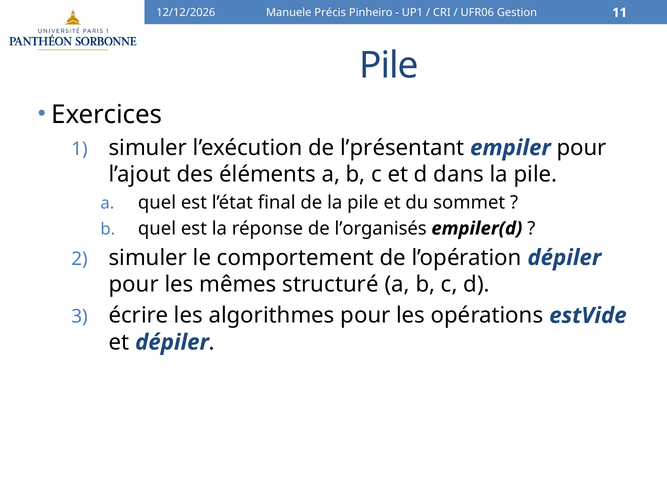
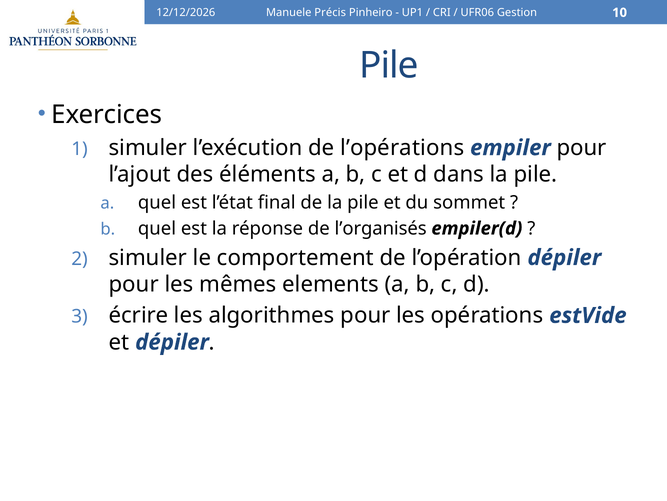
11: 11 -> 10
l’présentant: l’présentant -> l’opérations
structuré: structuré -> elements
